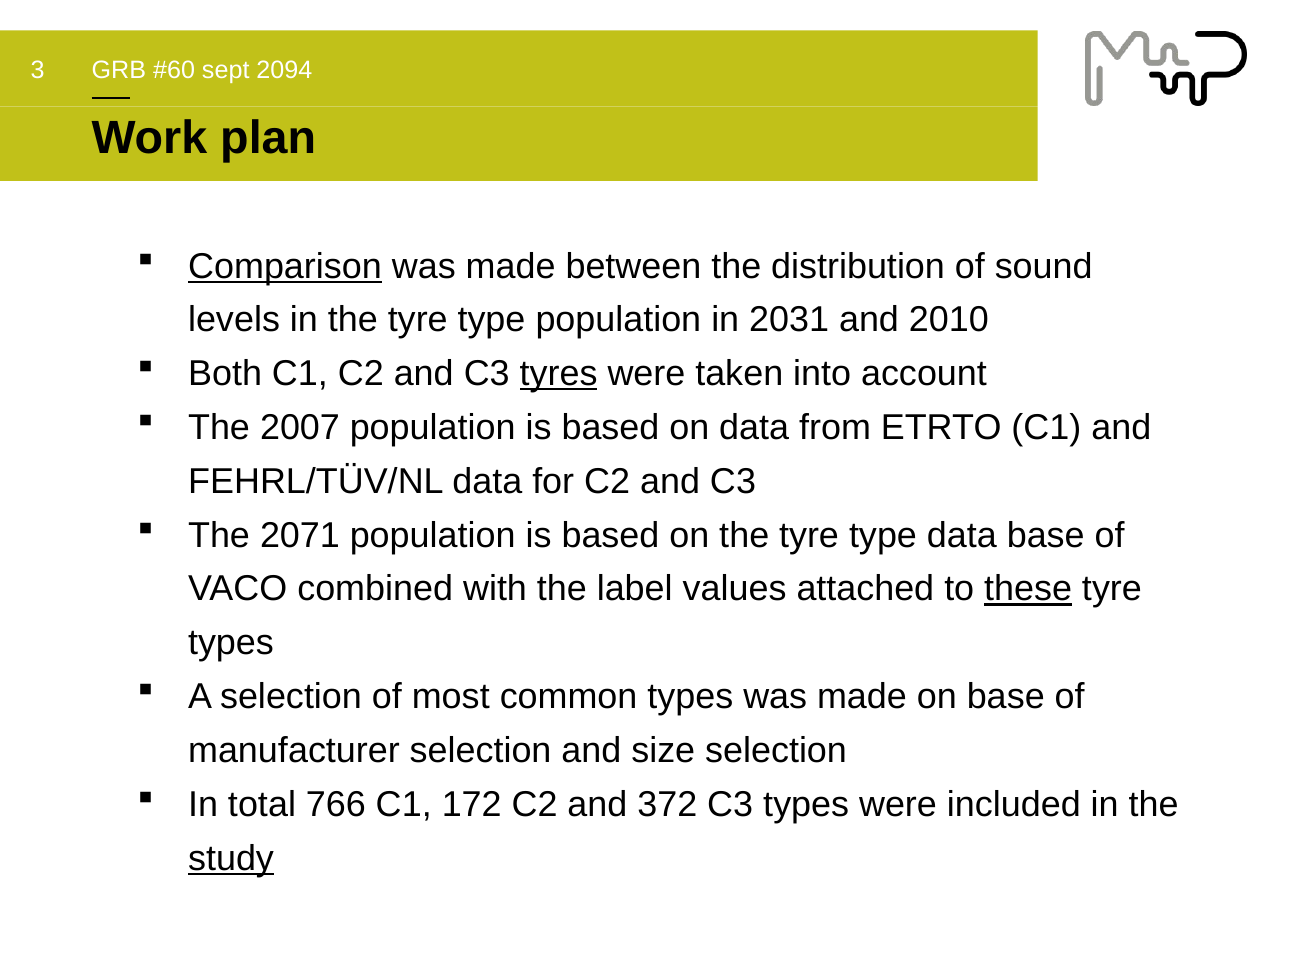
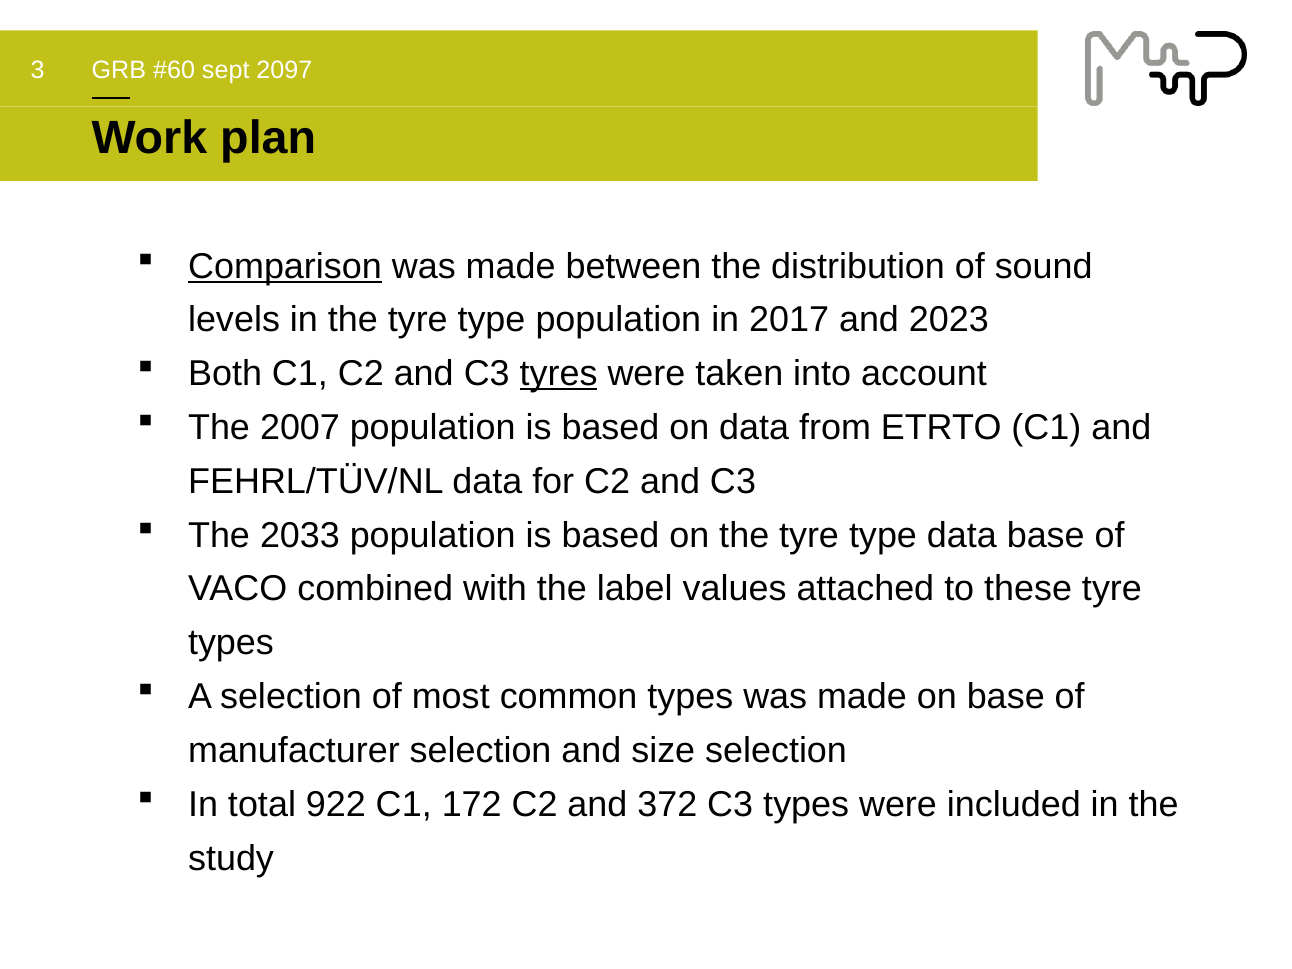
2094: 2094 -> 2097
2031: 2031 -> 2017
2010: 2010 -> 2023
2071: 2071 -> 2033
these underline: present -> none
766: 766 -> 922
study underline: present -> none
